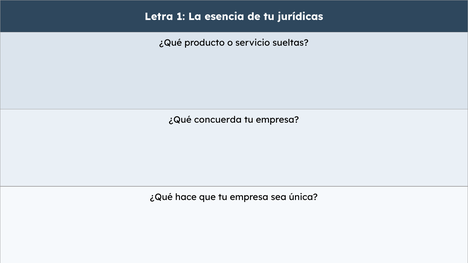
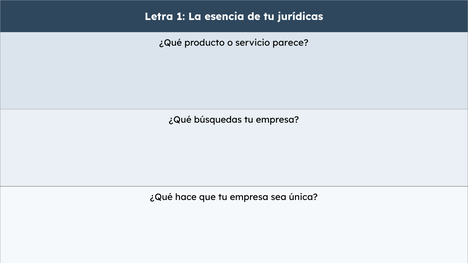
sueltas: sueltas -> parece
concuerda: concuerda -> búsquedas
